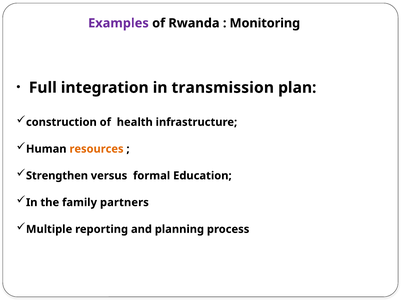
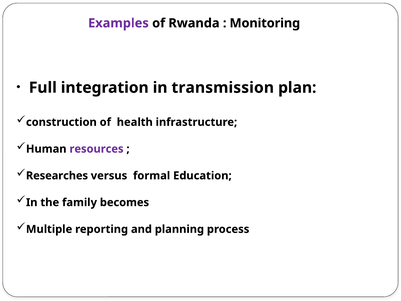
resources colour: orange -> purple
Strengthen: Strengthen -> Researches
partners: partners -> becomes
